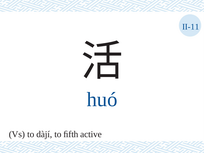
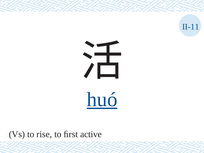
huó underline: none -> present
dàjí: dàjí -> rise
ﬁfth: ﬁfth -> ﬁrst
